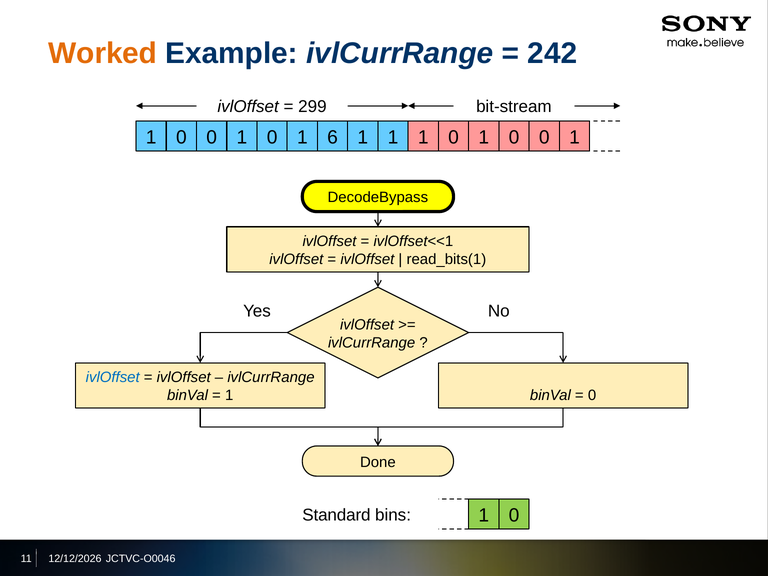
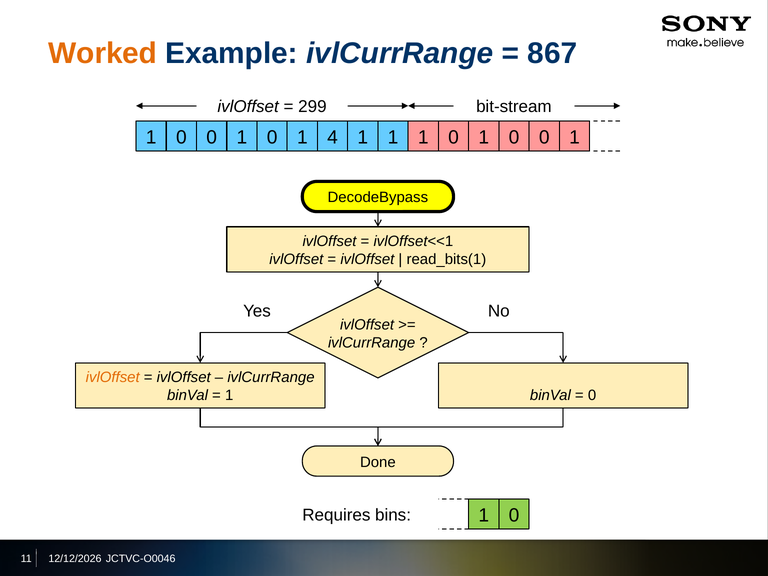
242: 242 -> 867
6: 6 -> 4
ivlOffset at (113, 378) colour: blue -> orange
Standard: Standard -> Requires
